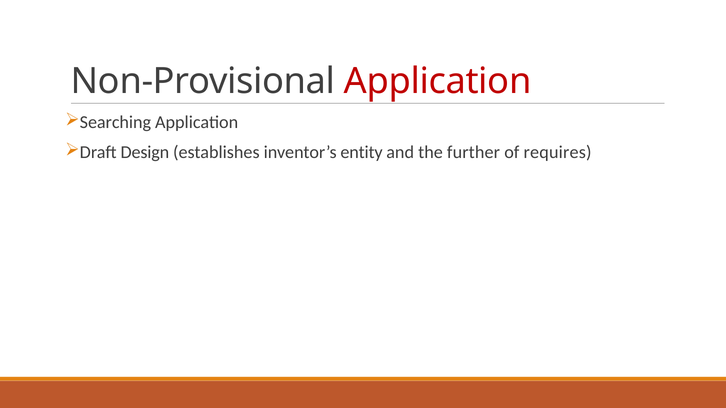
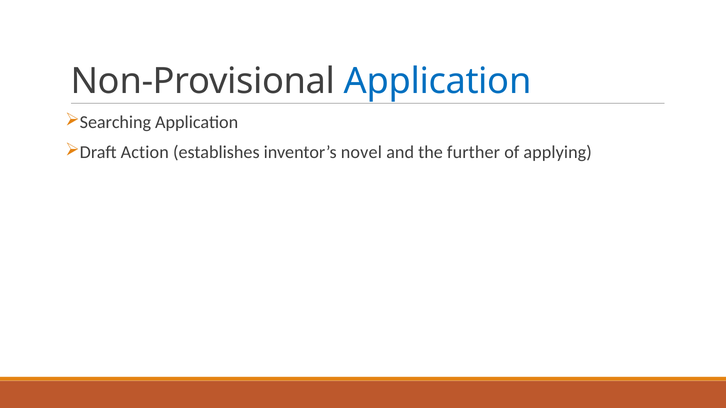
Application at (438, 81) colour: red -> blue
Design: Design -> Action
entity: entity -> novel
requires: requires -> applying
